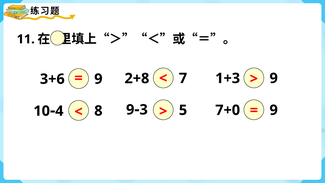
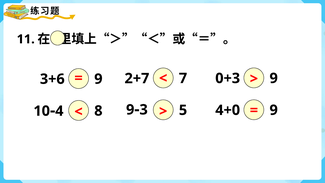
2+8: 2+8 -> 2+7
1+3: 1+3 -> 0+3
7+0: 7+0 -> 4+0
